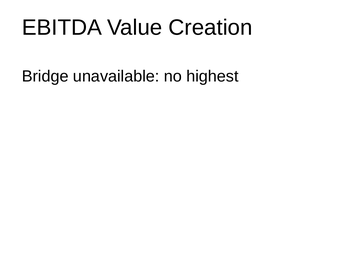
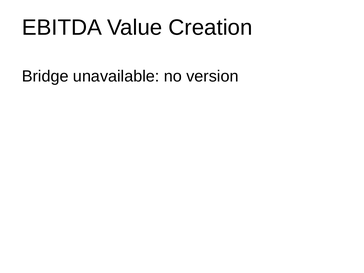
highest: highest -> version
